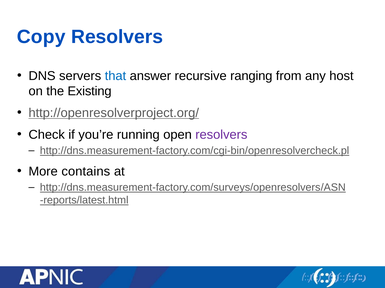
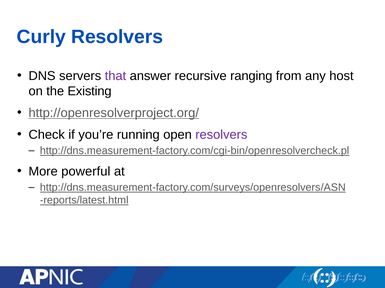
Copy: Copy -> Curly
that colour: blue -> purple
contains: contains -> powerful
